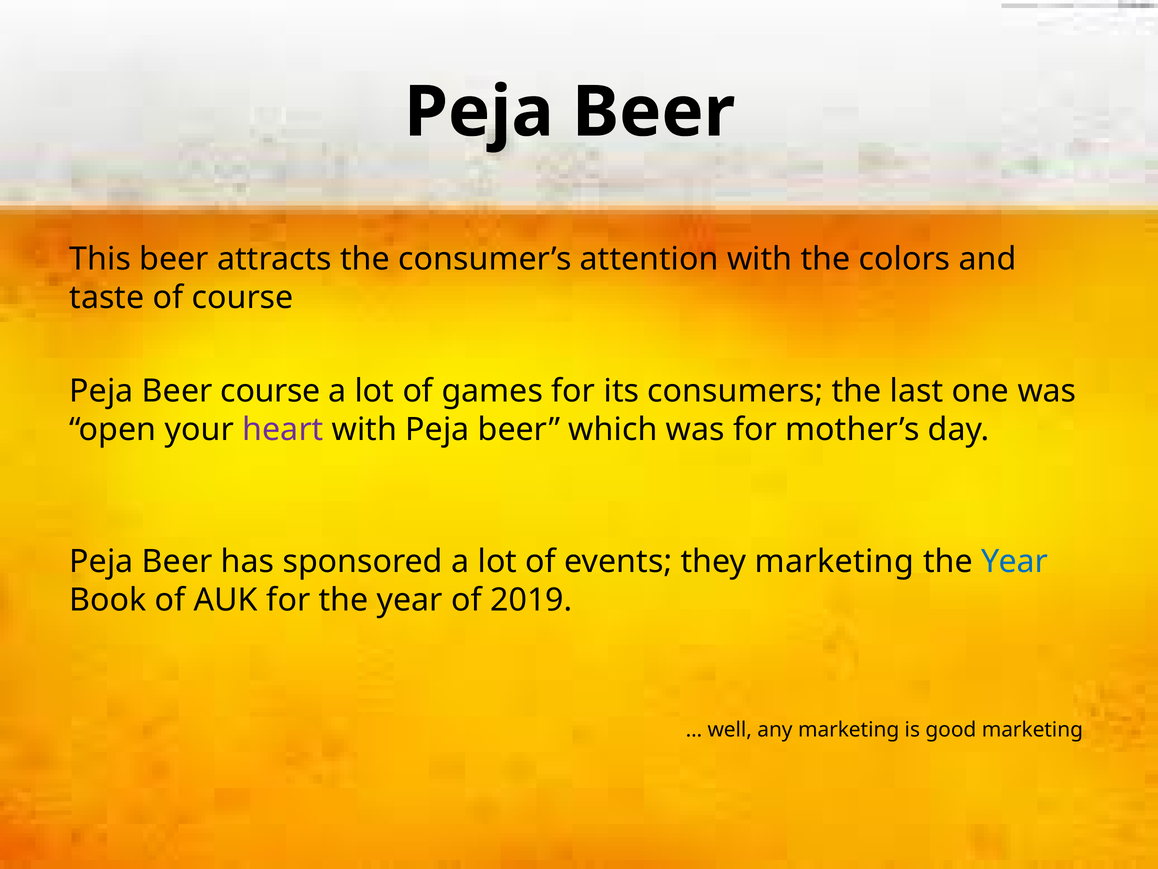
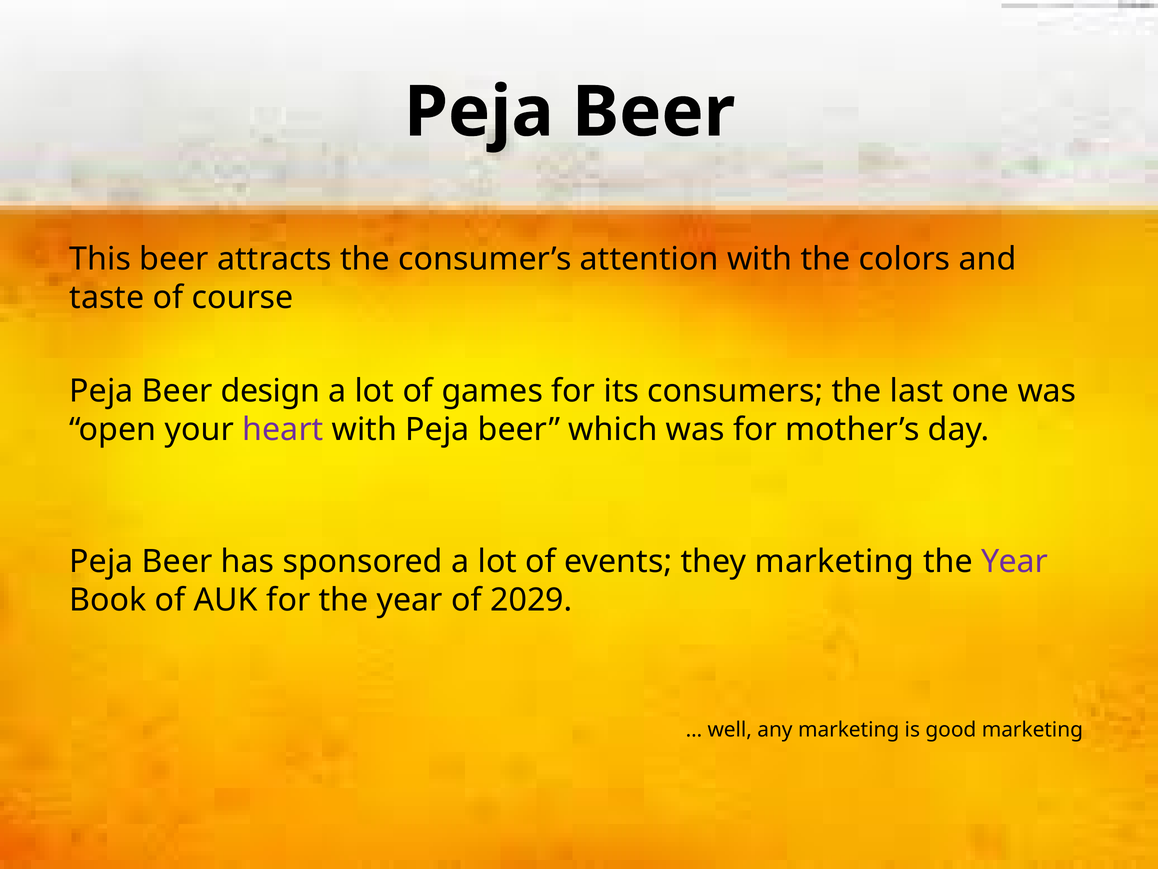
Beer course: course -> design
Year at (1014, 561) colour: blue -> purple
2019: 2019 -> 2029
